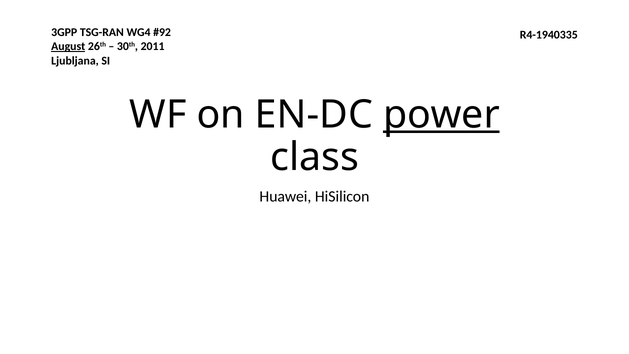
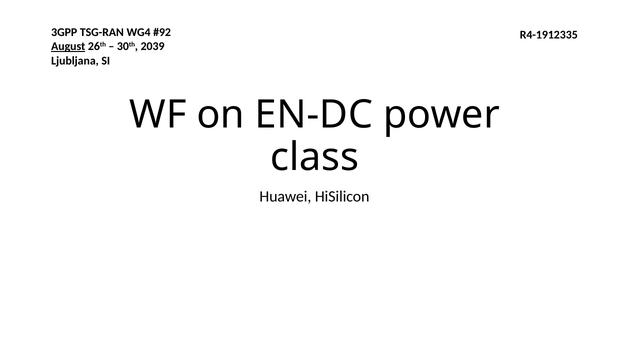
R4-1940335: R4-1940335 -> R4-1912335
2011: 2011 -> 2039
power underline: present -> none
